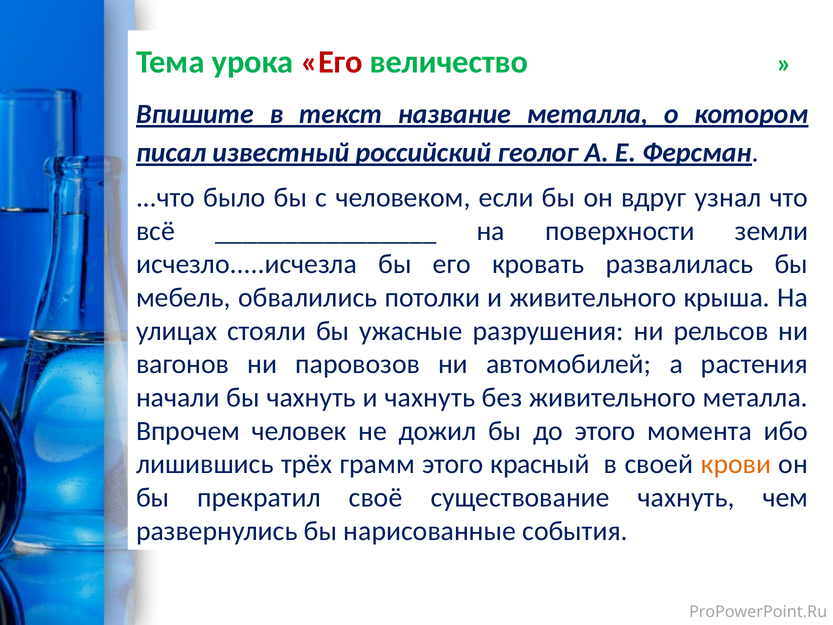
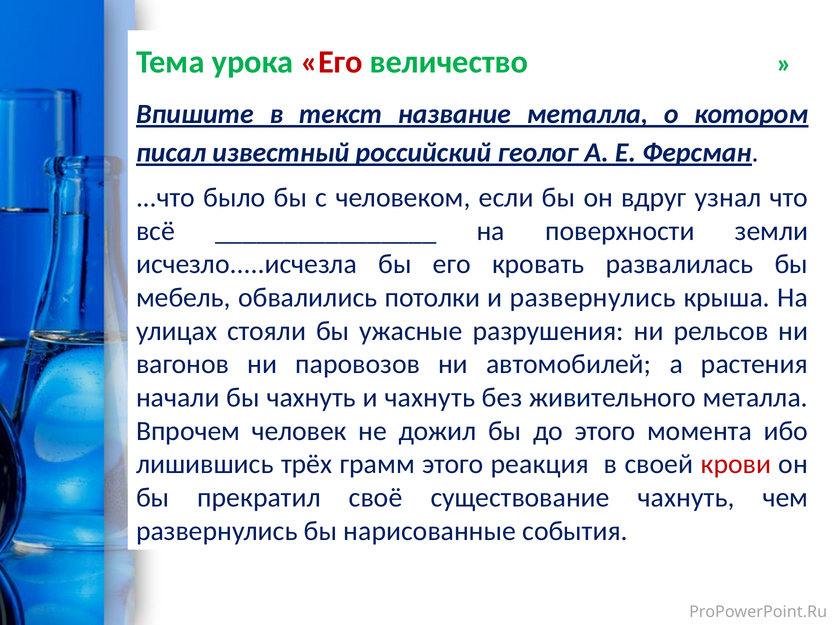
и живительного: живительного -> развернулись
красный: красный -> реакция
крови colour: orange -> red
